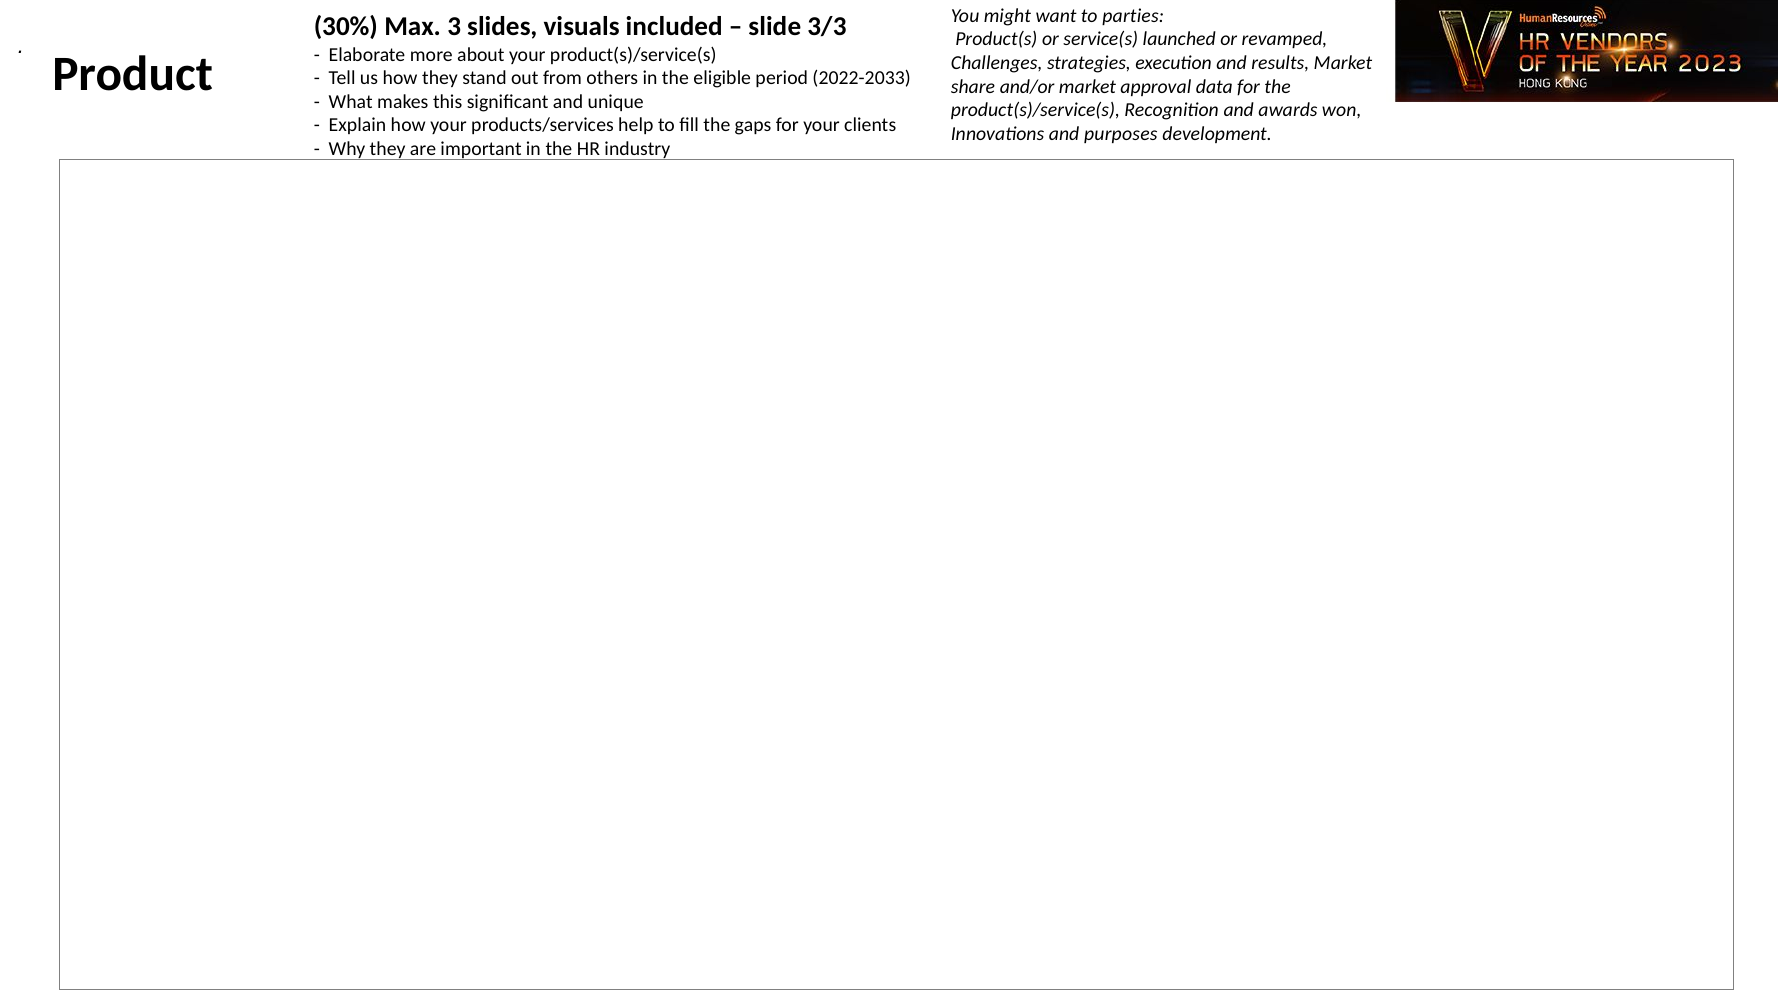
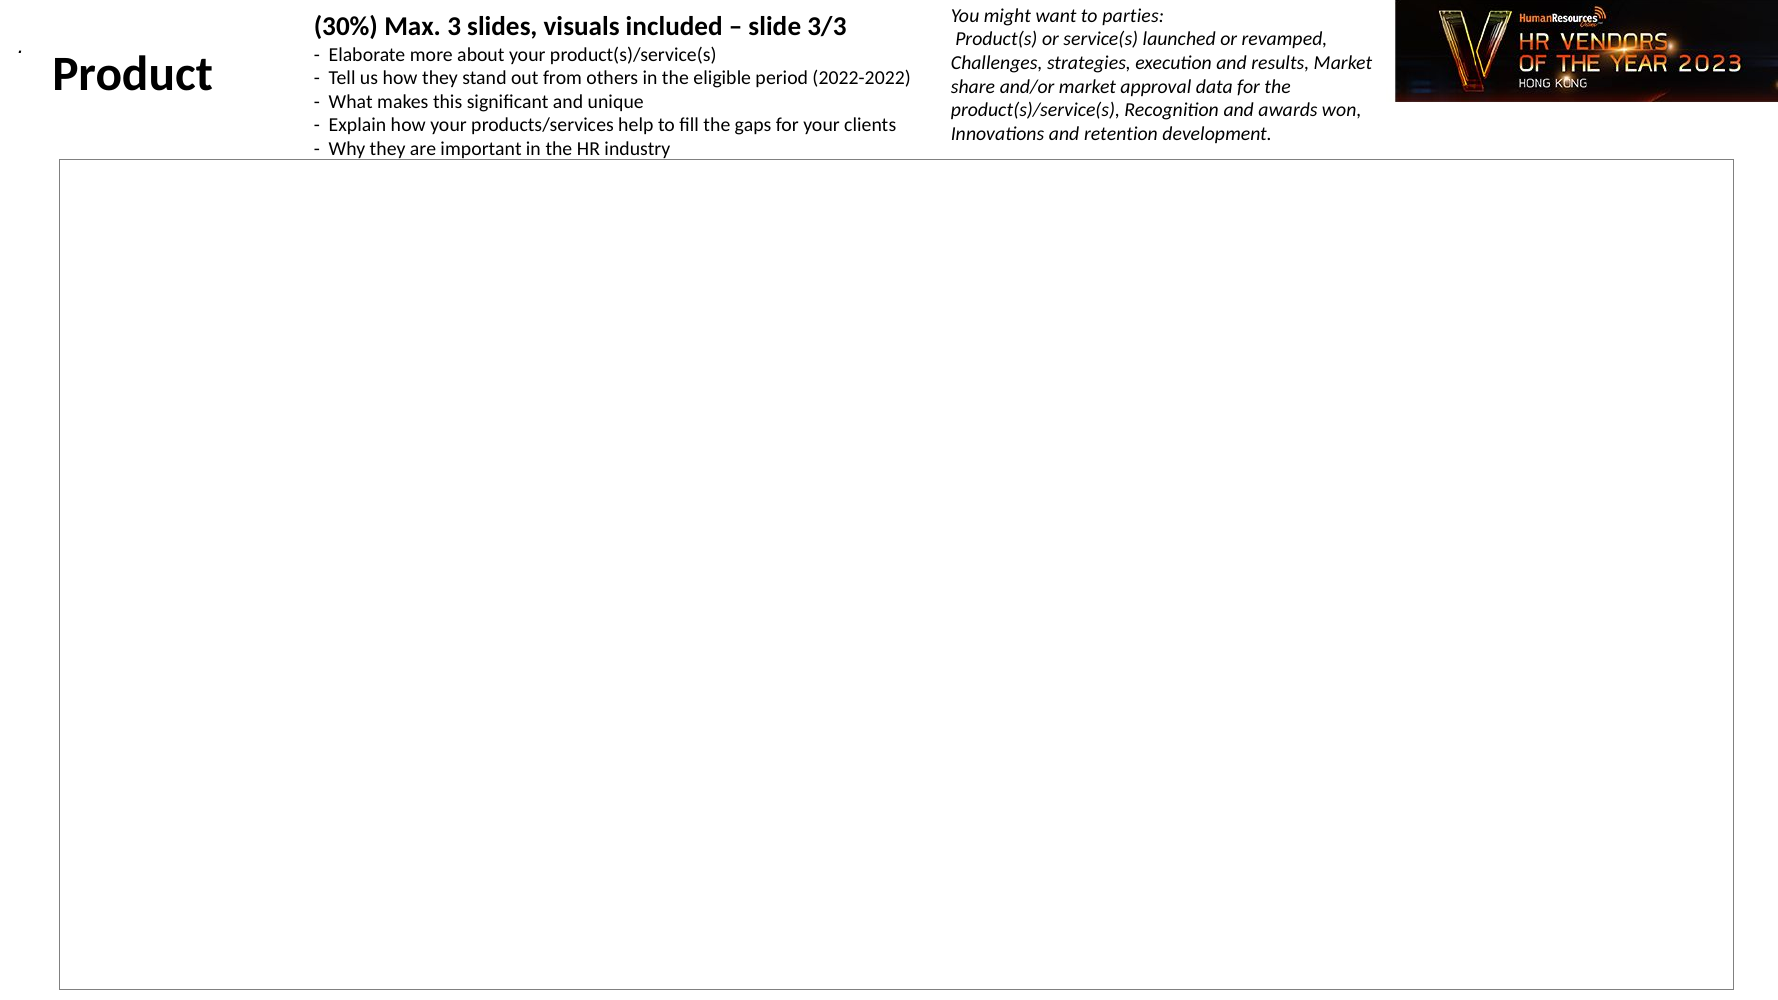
2022-2033: 2022-2033 -> 2022-2022
purposes: purposes -> retention
